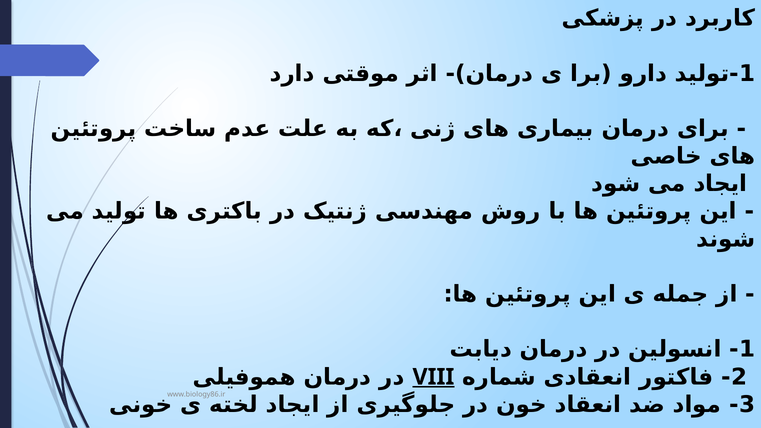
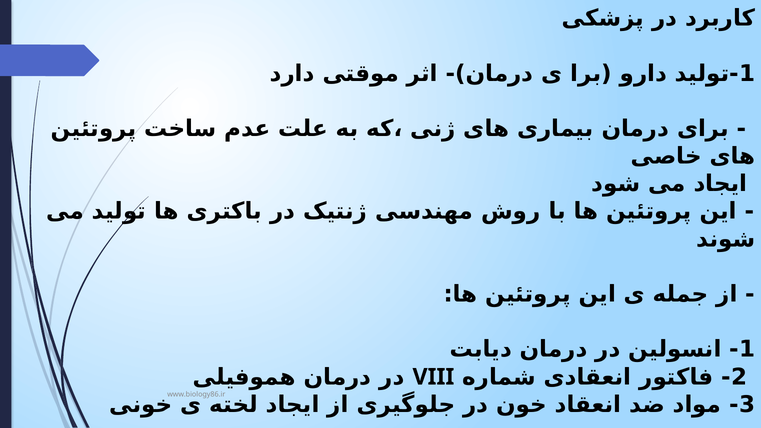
VIII underline: present -> none
